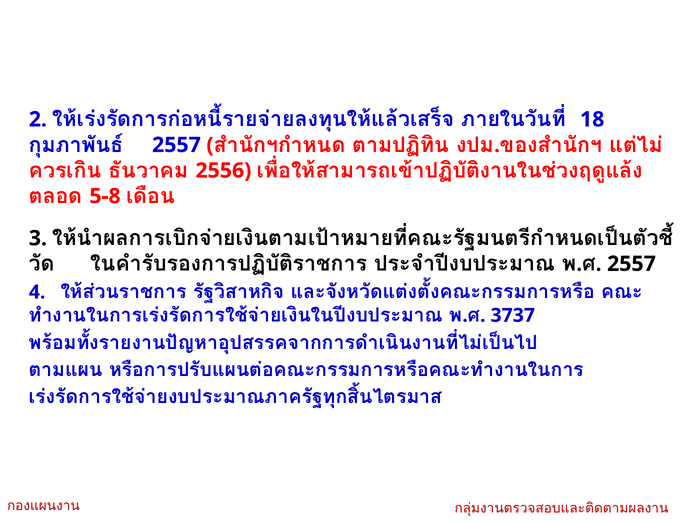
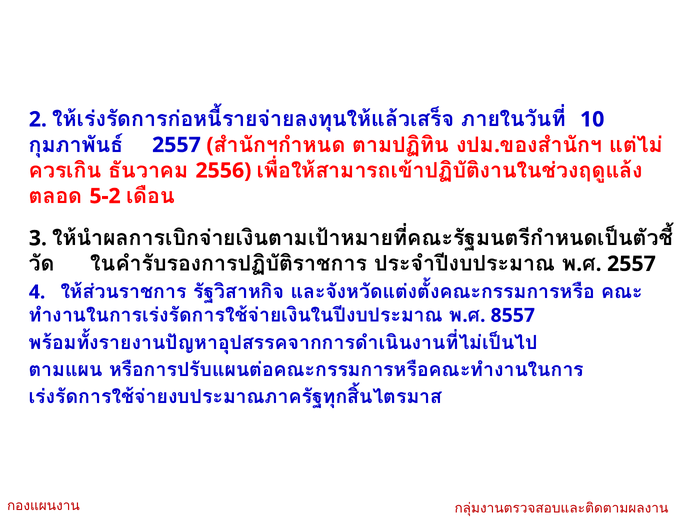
18: 18 -> 10
5-8: 5-8 -> 5-2
3737: 3737 -> 8557
